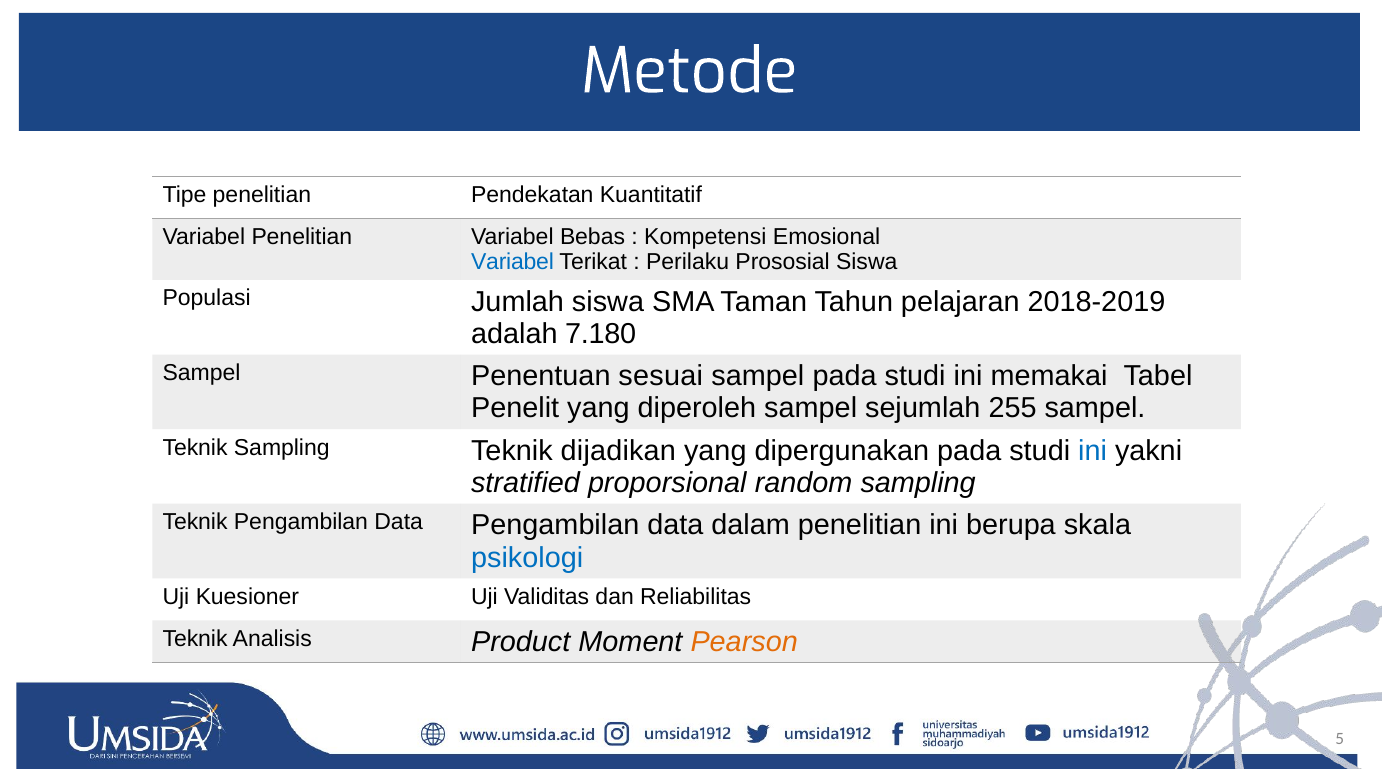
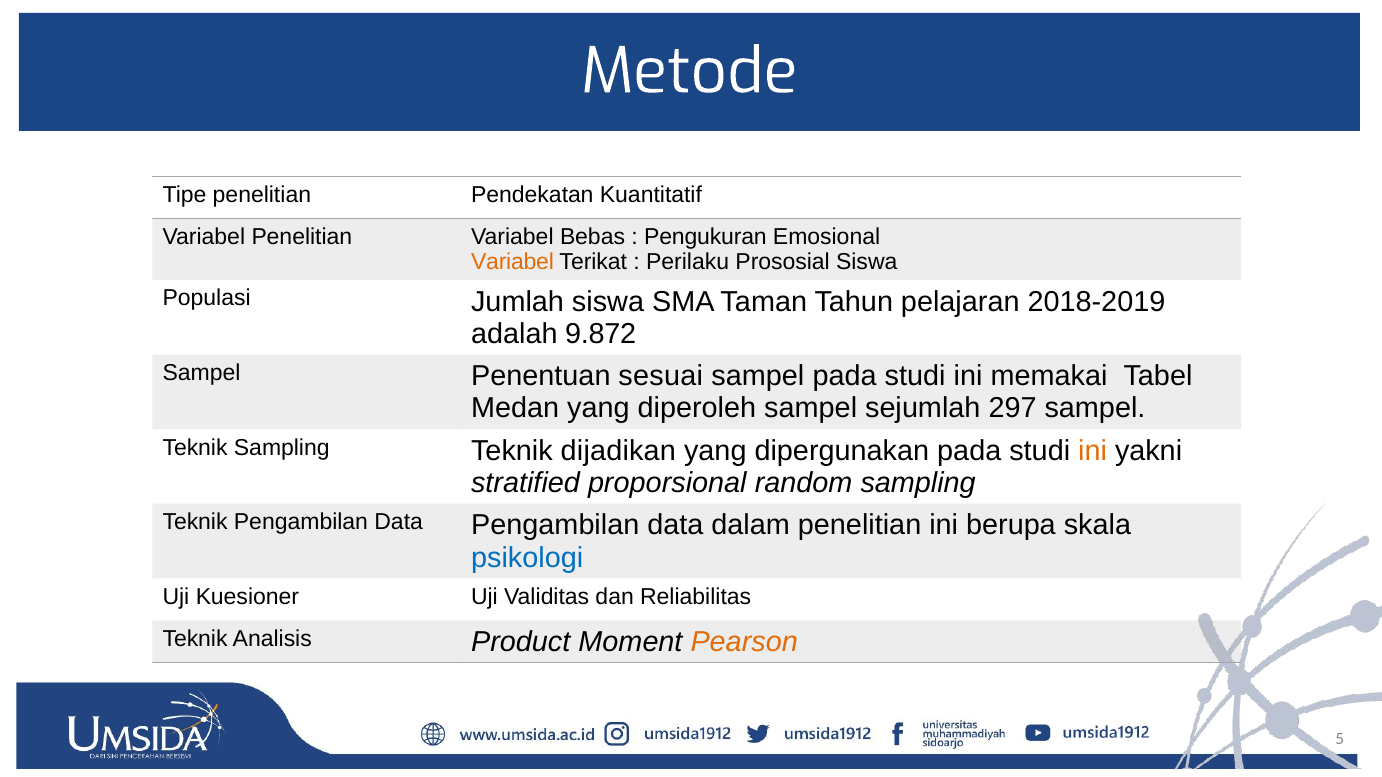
Kompetensi: Kompetensi -> Pengukuran
Variabel at (512, 262) colour: blue -> orange
7.180: 7.180 -> 9.872
Penelit: Penelit -> Medan
255: 255 -> 297
ini at (1093, 451) colour: blue -> orange
